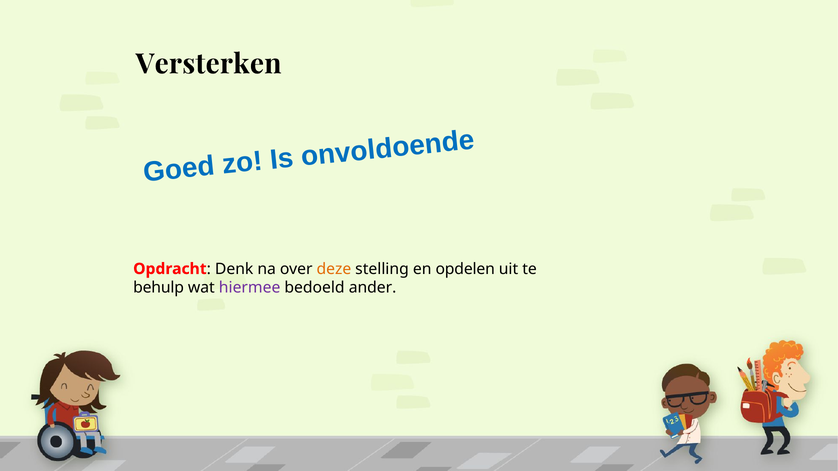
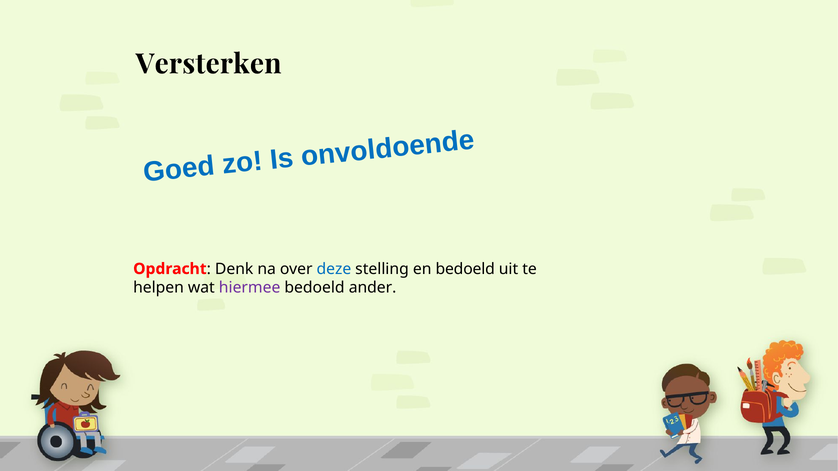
deze colour: orange -> blue
en opdelen: opdelen -> bedoeld
behulp: behulp -> helpen
